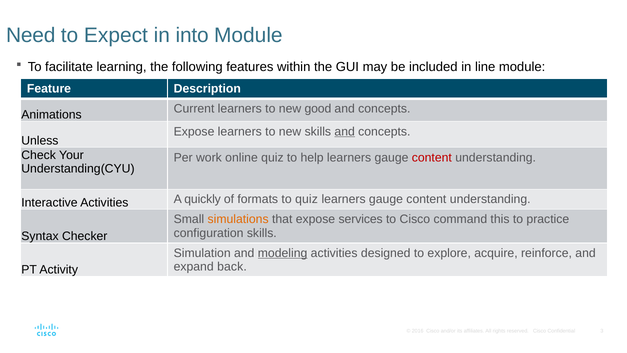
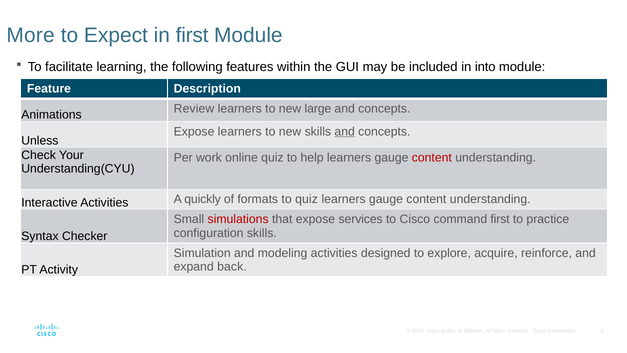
Need: Need -> More
in into: into -> first
line: line -> into
Current: Current -> Review
good: good -> large
simulations colour: orange -> red
command this: this -> first
modeling underline: present -> none
